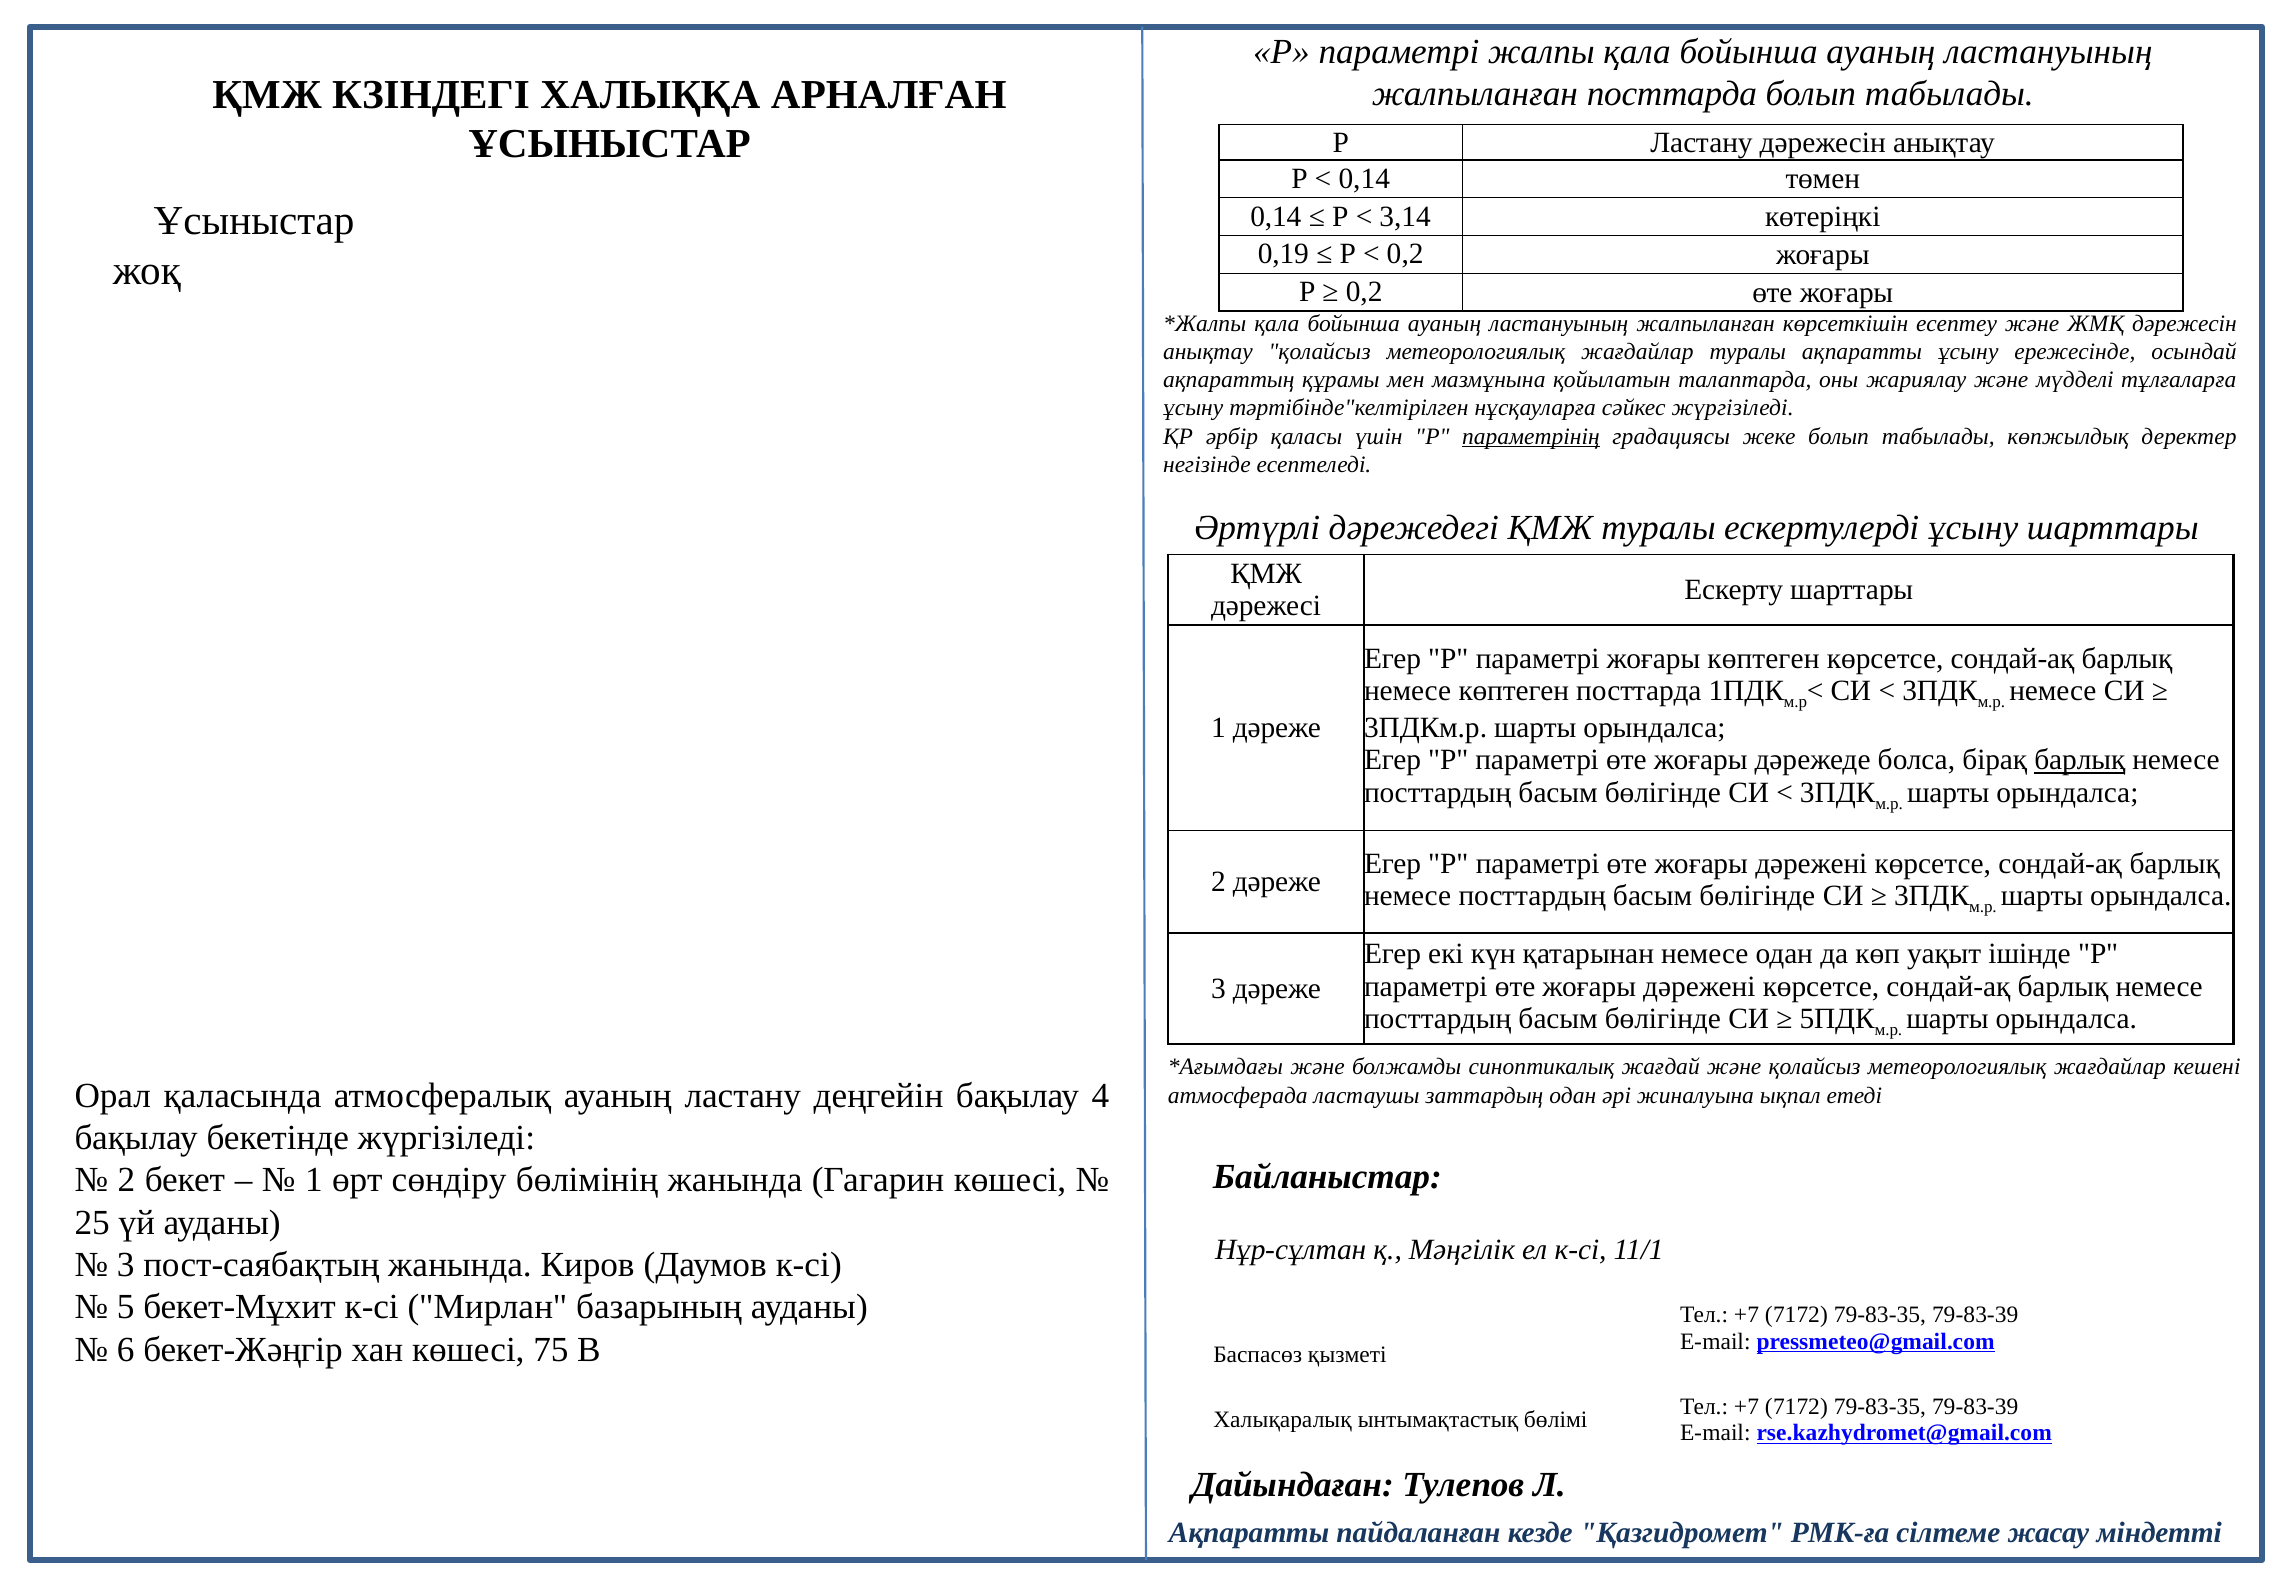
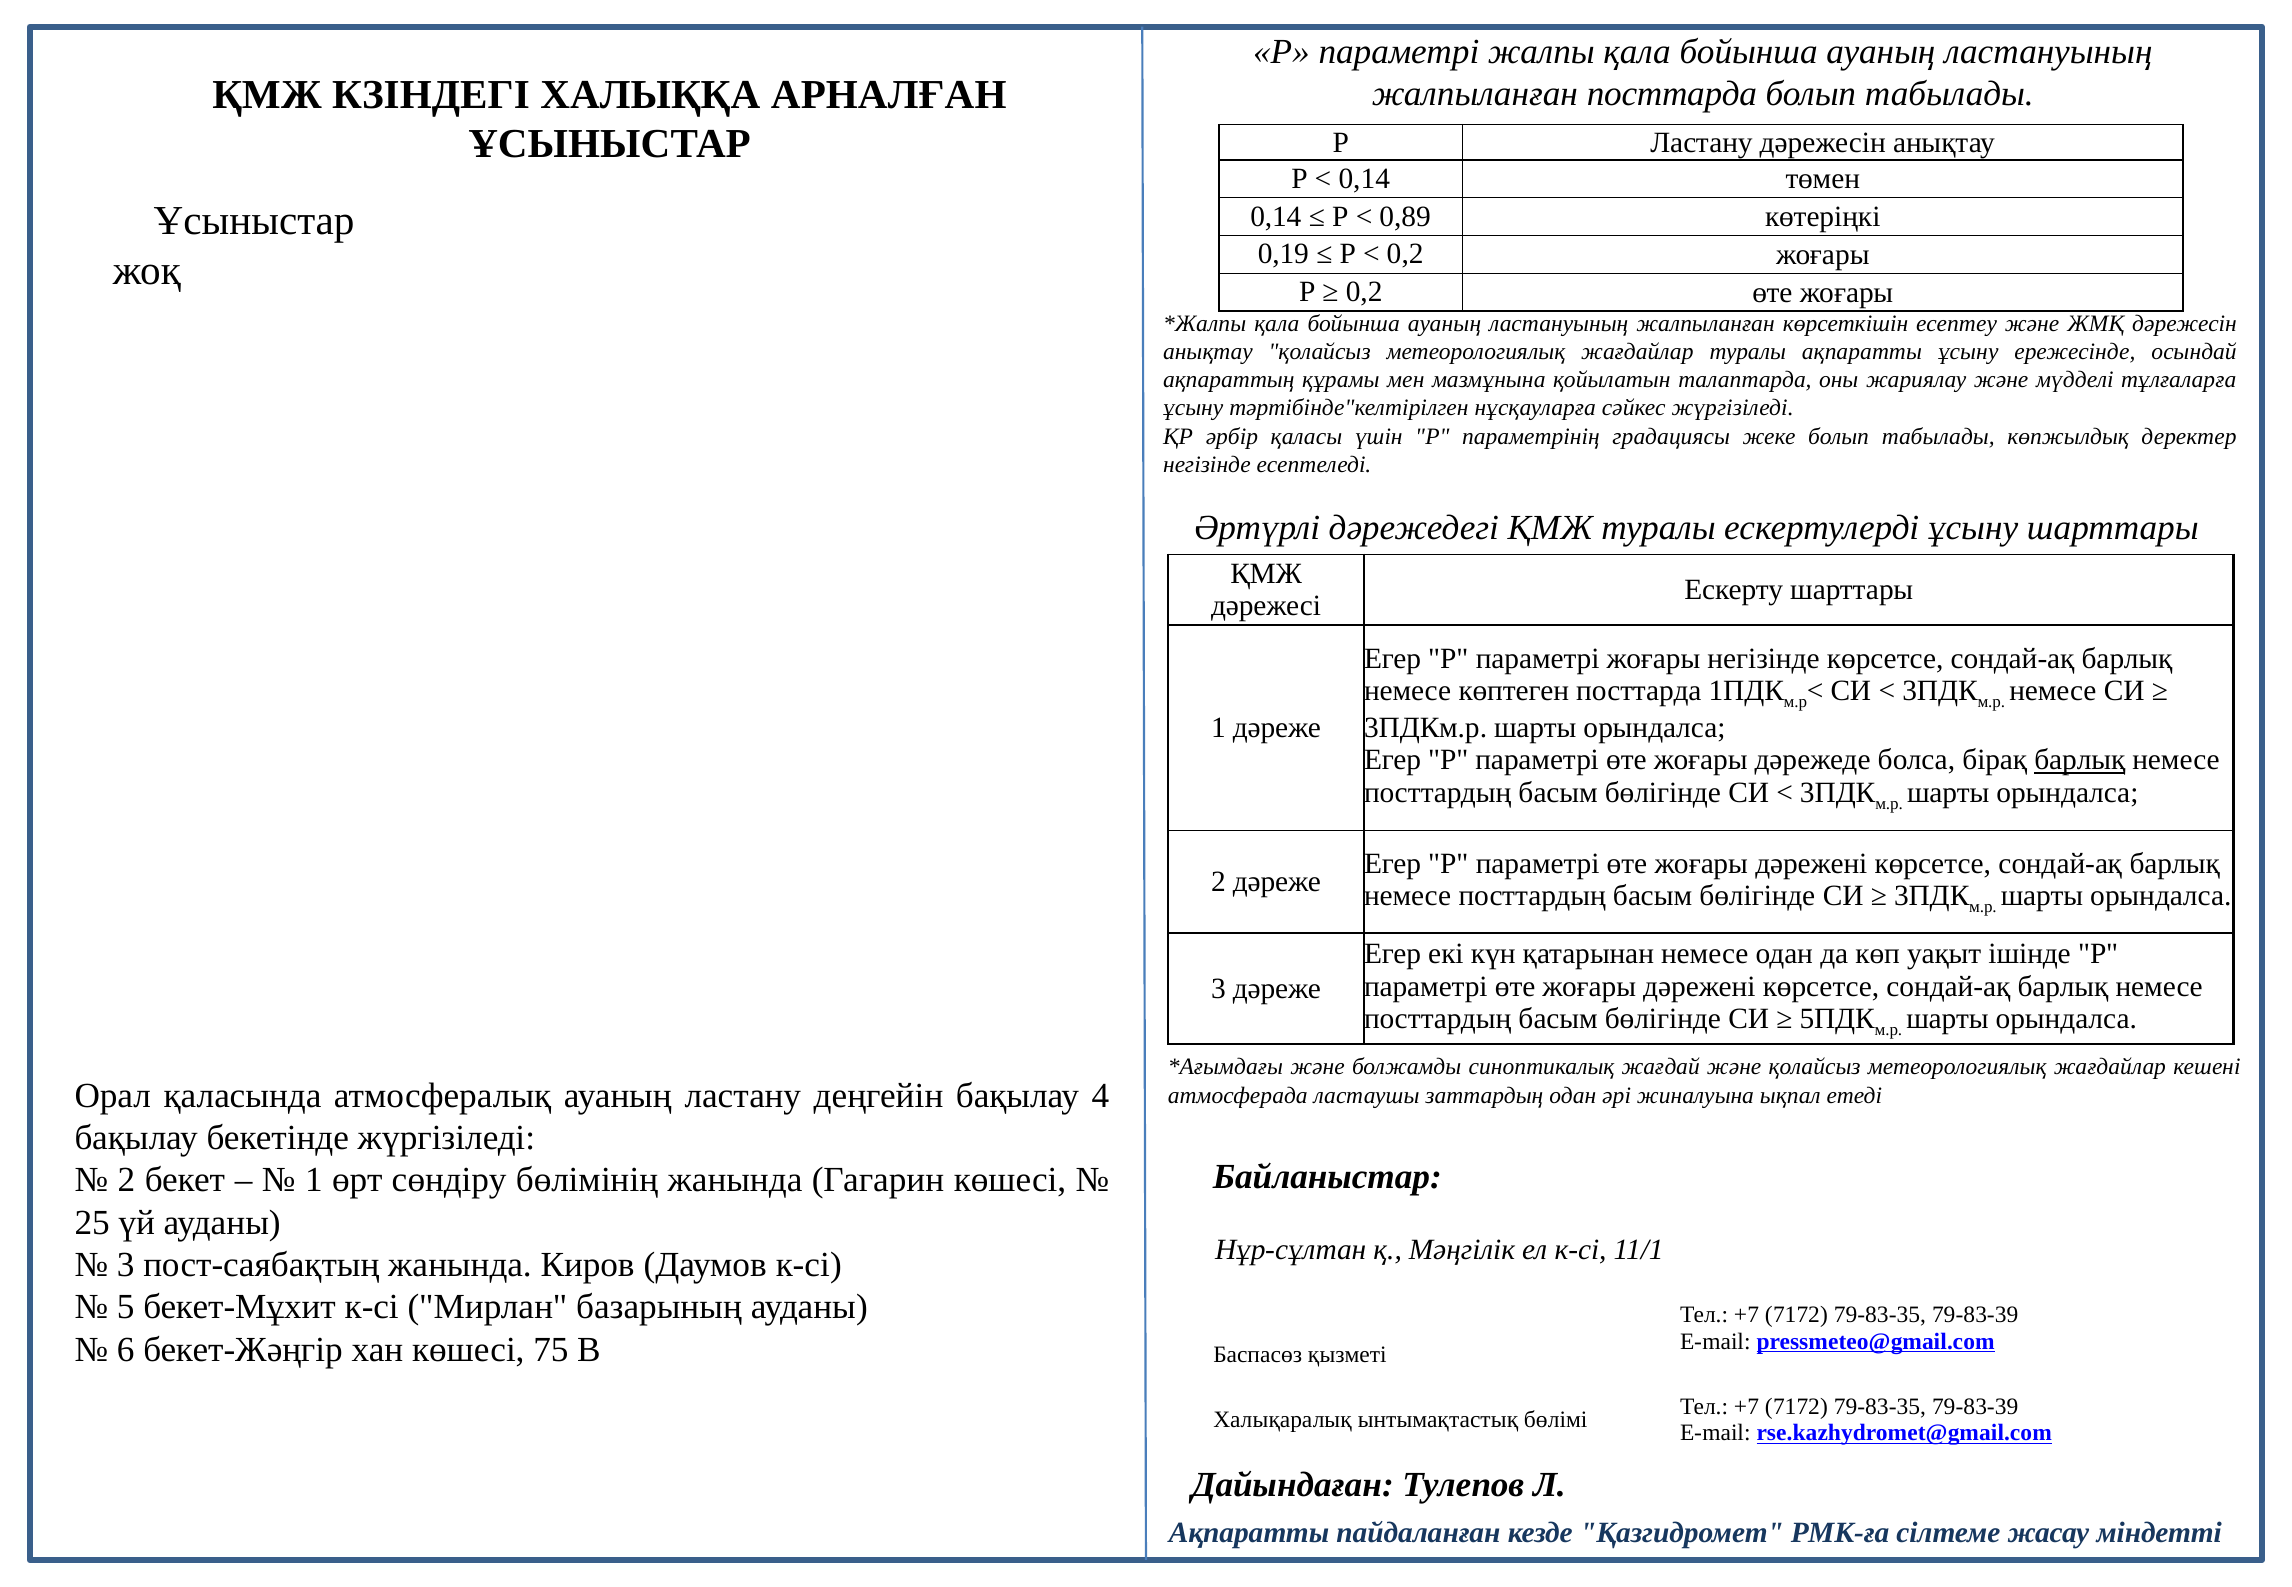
3,14: 3,14 -> 0,89
параметрінің underline: present -> none
жоғары көптеген: көптеген -> негізінде
